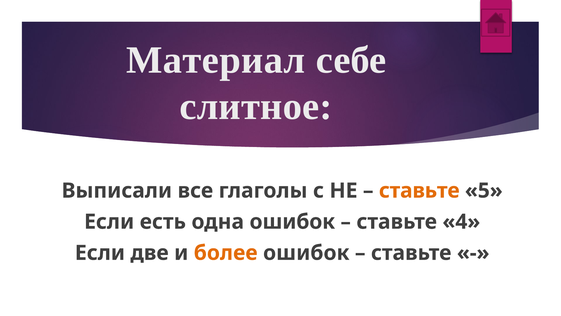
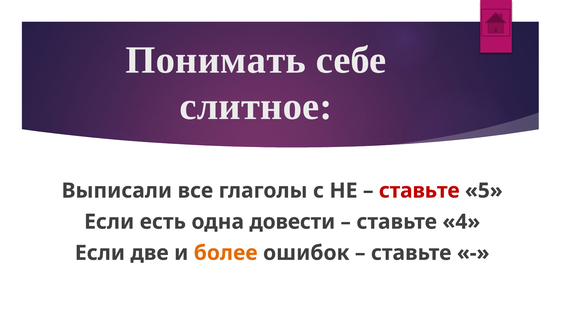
Материал: Материал -> Понимать
ставьте at (419, 190) colour: orange -> red
одна ошибок: ошибок -> довести
